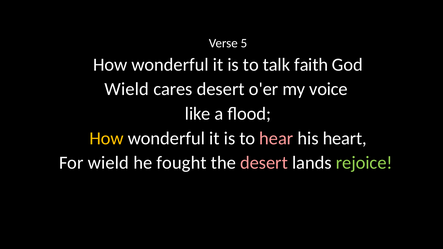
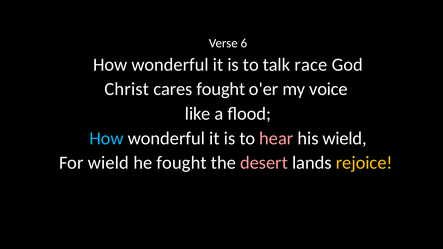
5: 5 -> 6
faith: faith -> race
Wield at (127, 89): Wield -> Christ
cares desert: desert -> fought
How at (107, 138) colour: yellow -> light blue
his heart: heart -> wield
rejoice colour: light green -> yellow
